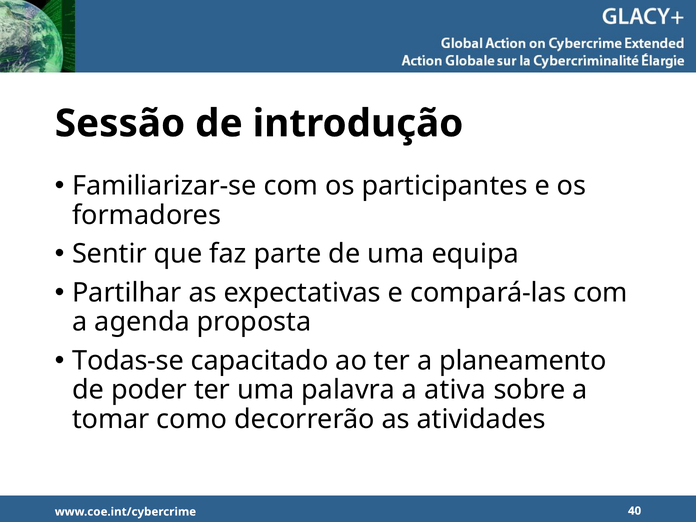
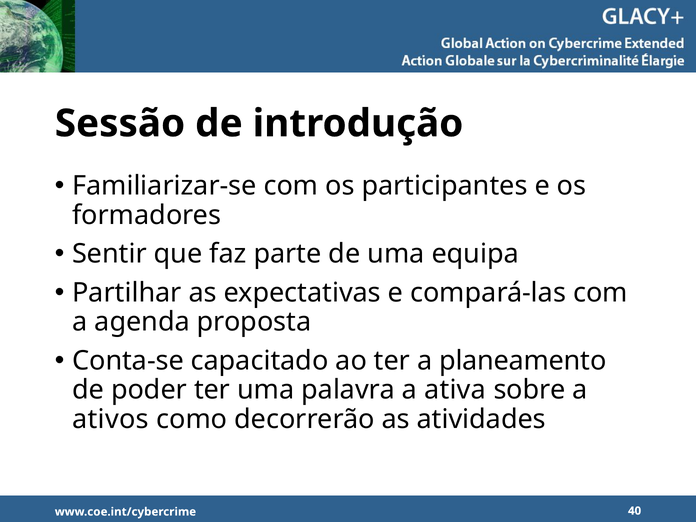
Todas-se: Todas-se -> Conta-se
tomar: tomar -> ativos
